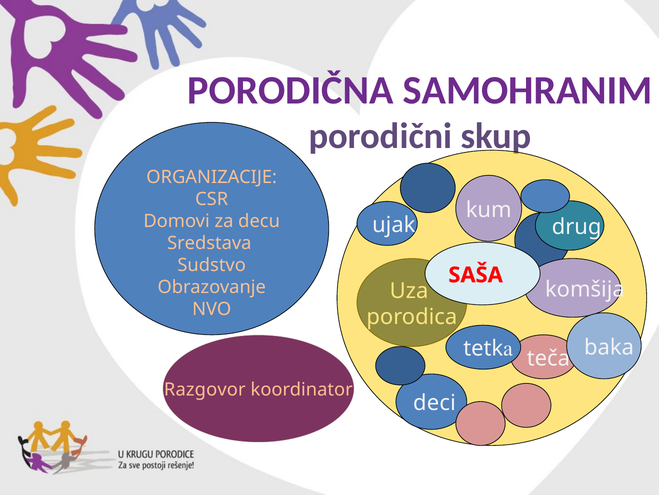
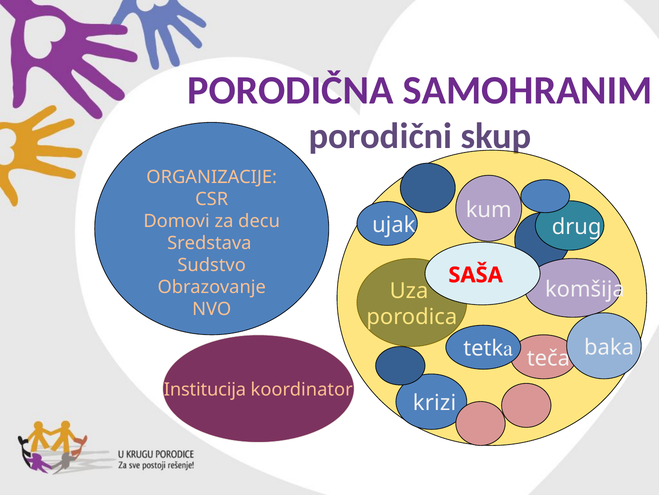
Razgovor: Razgovor -> Institucija
deci: deci -> krizi
